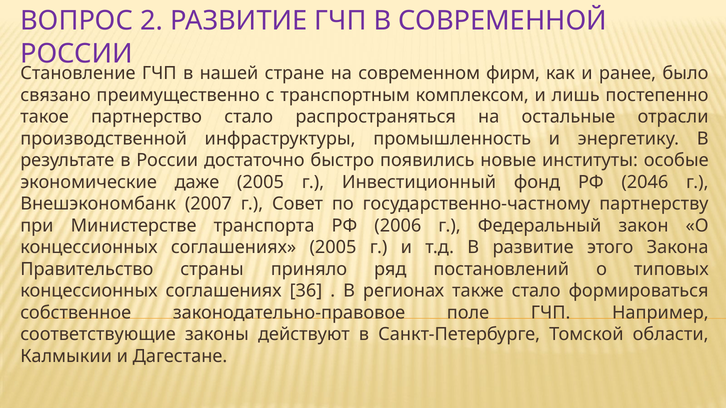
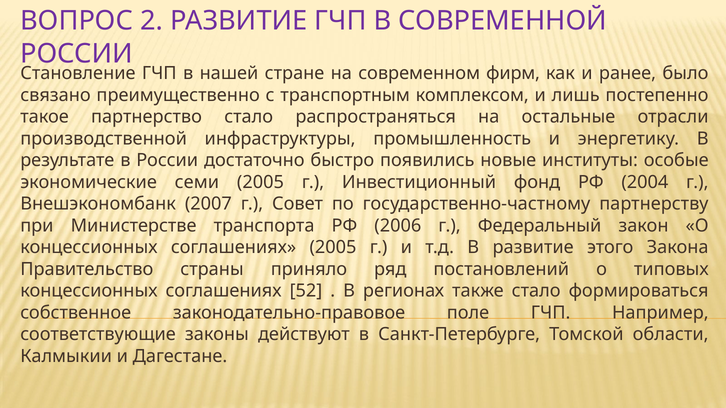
даже: даже -> семи
2046: 2046 -> 2004
36: 36 -> 52
